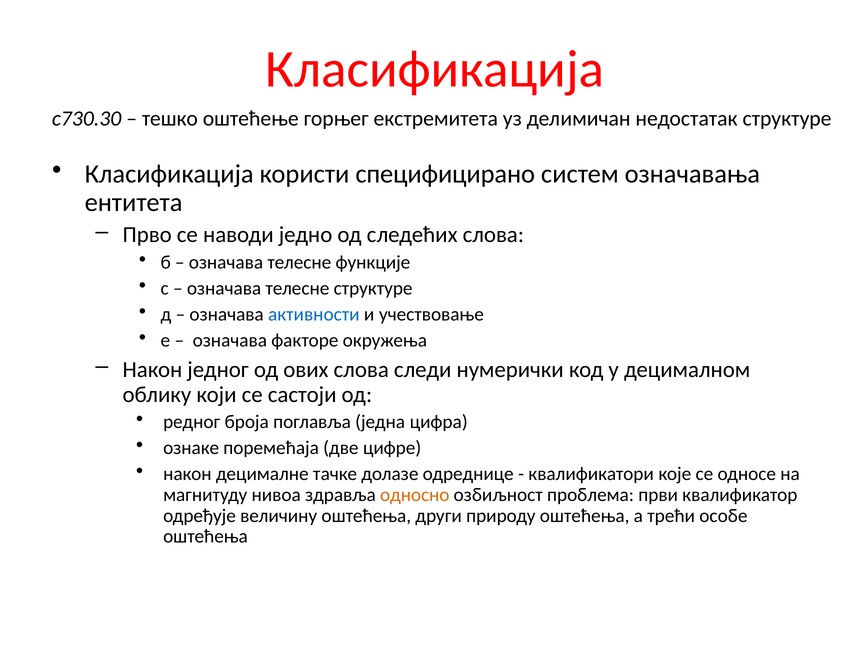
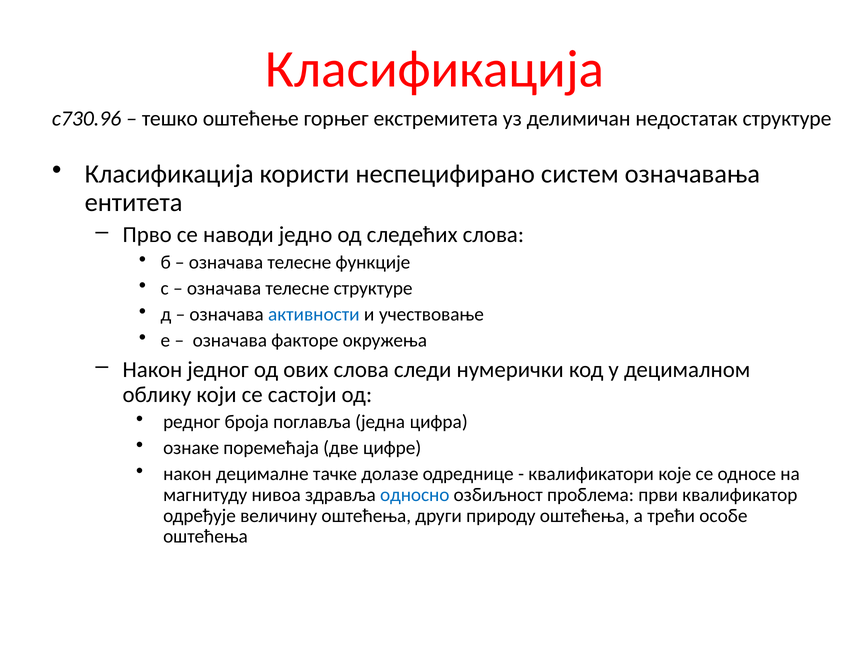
с730.30: с730.30 -> с730.96
специфицирано: специфицирано -> неспецифирано
односно colour: orange -> blue
